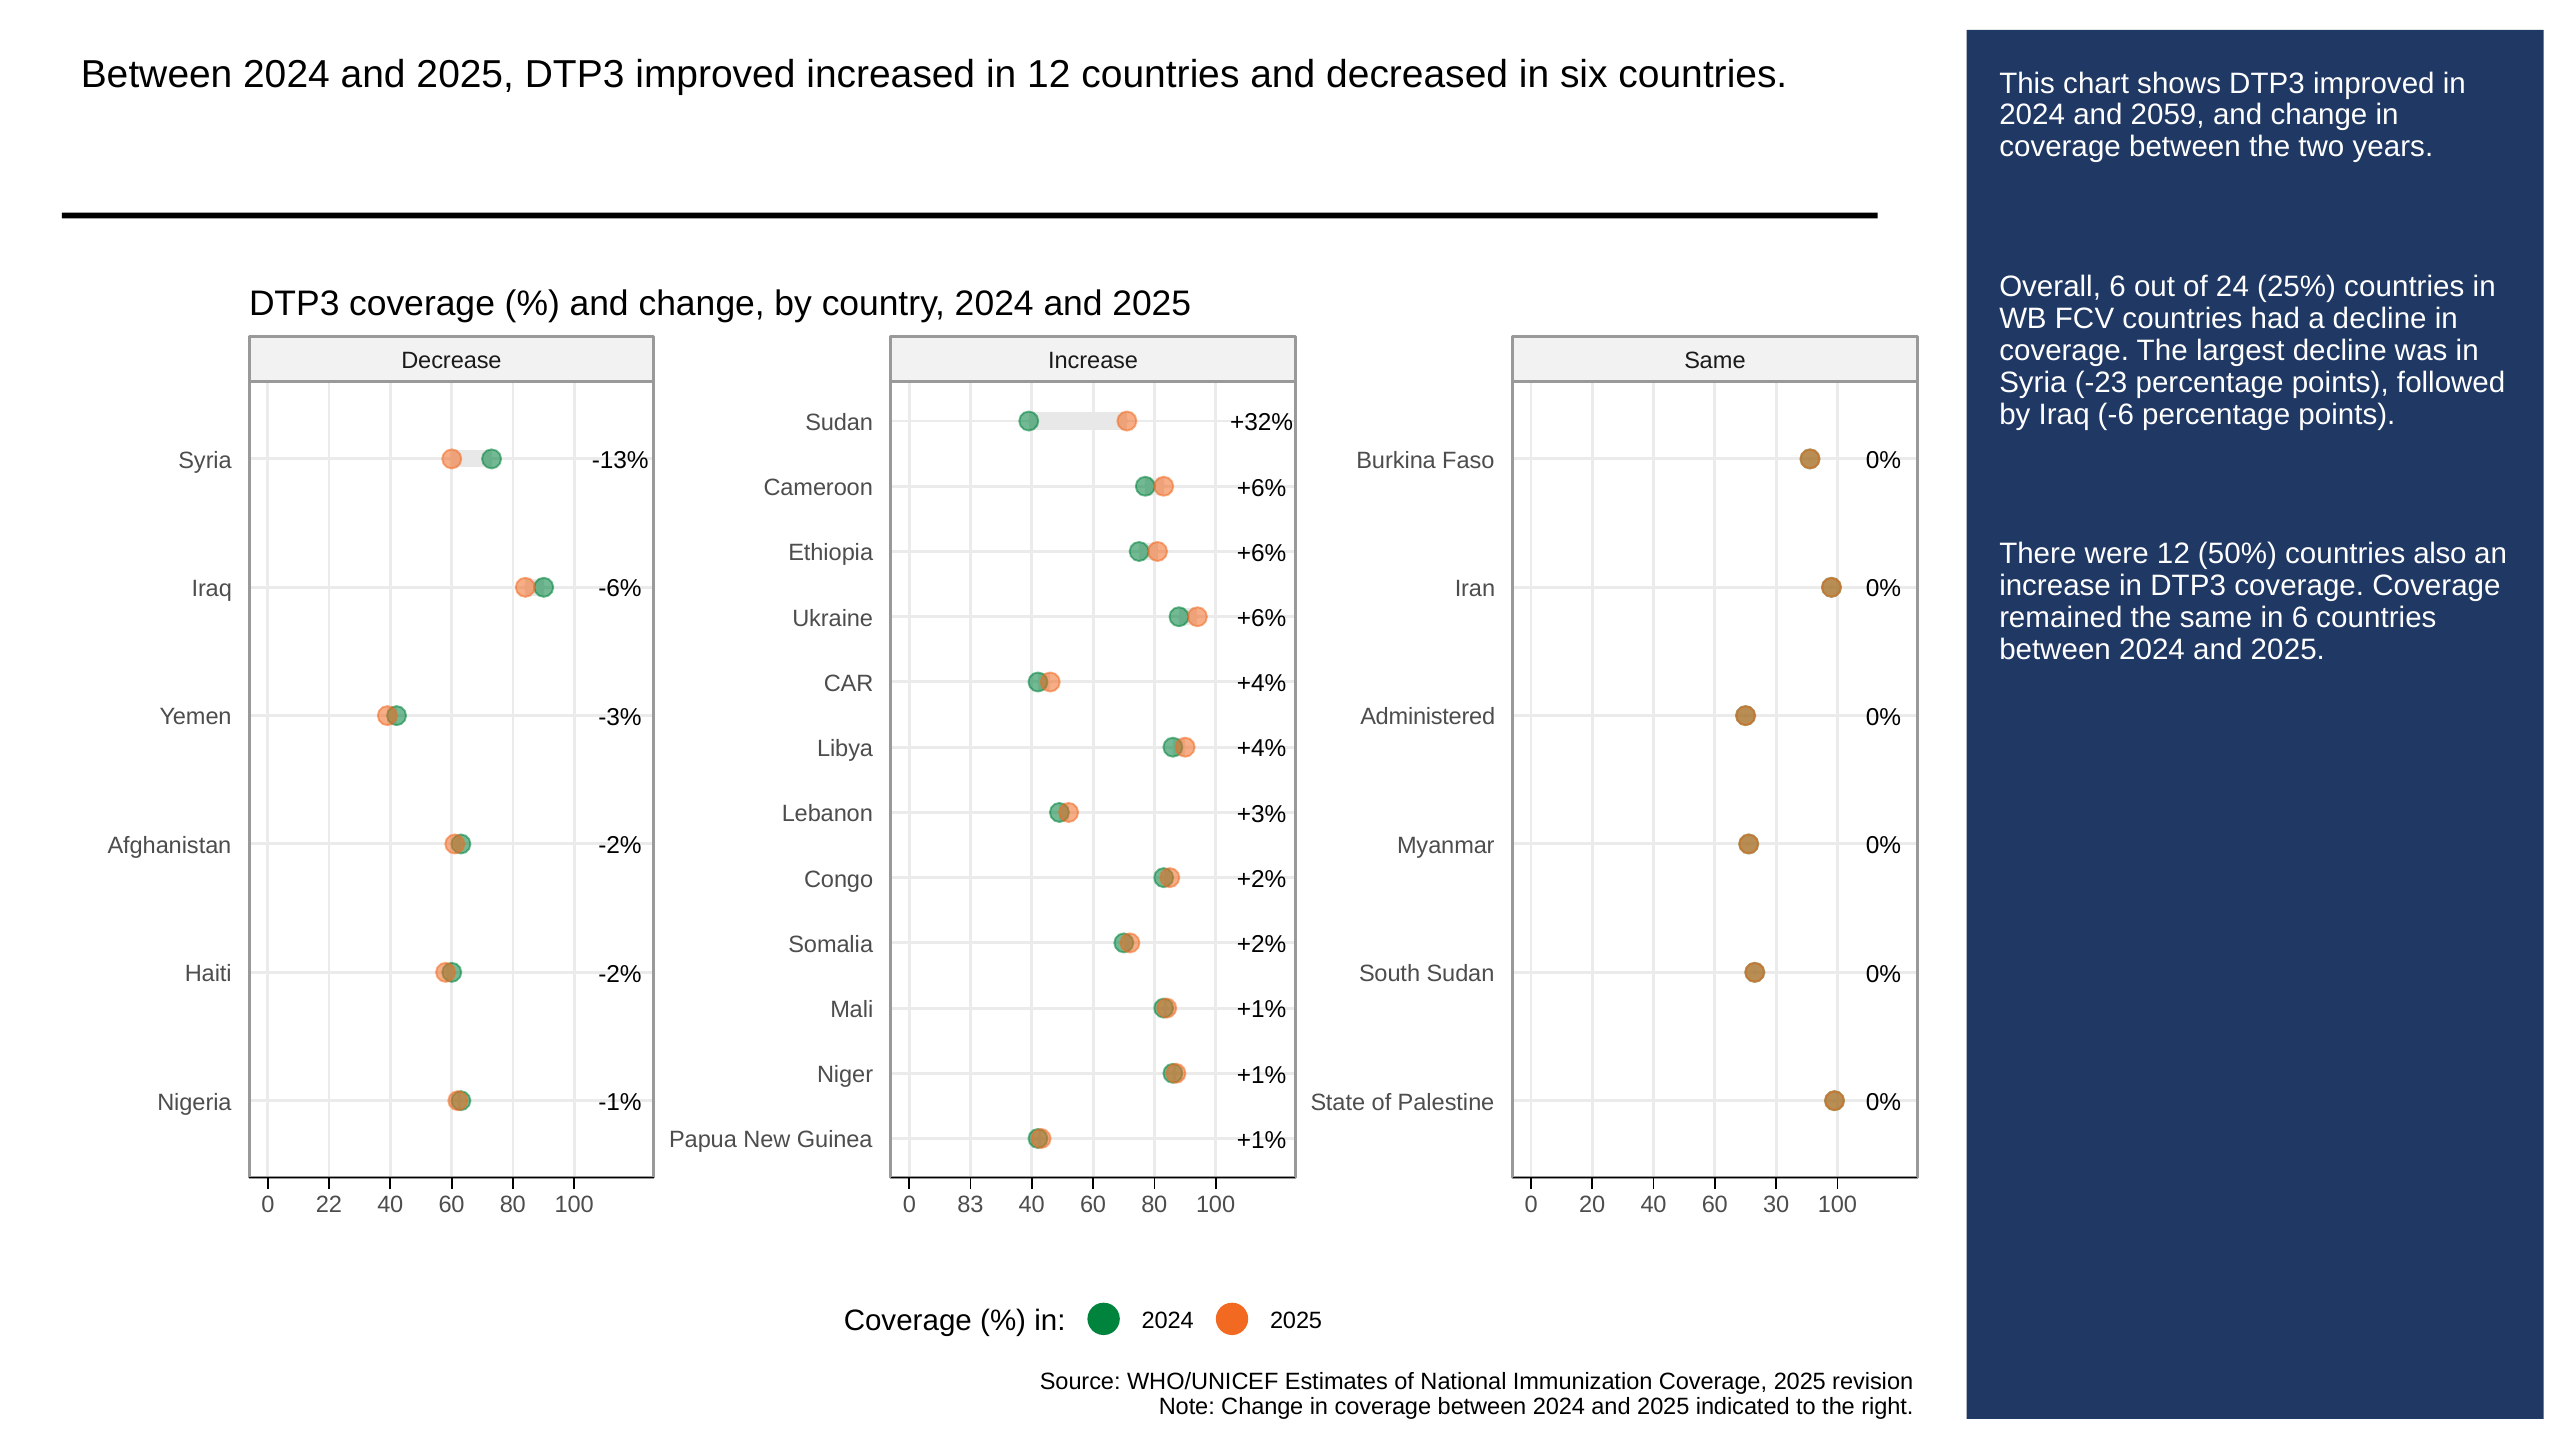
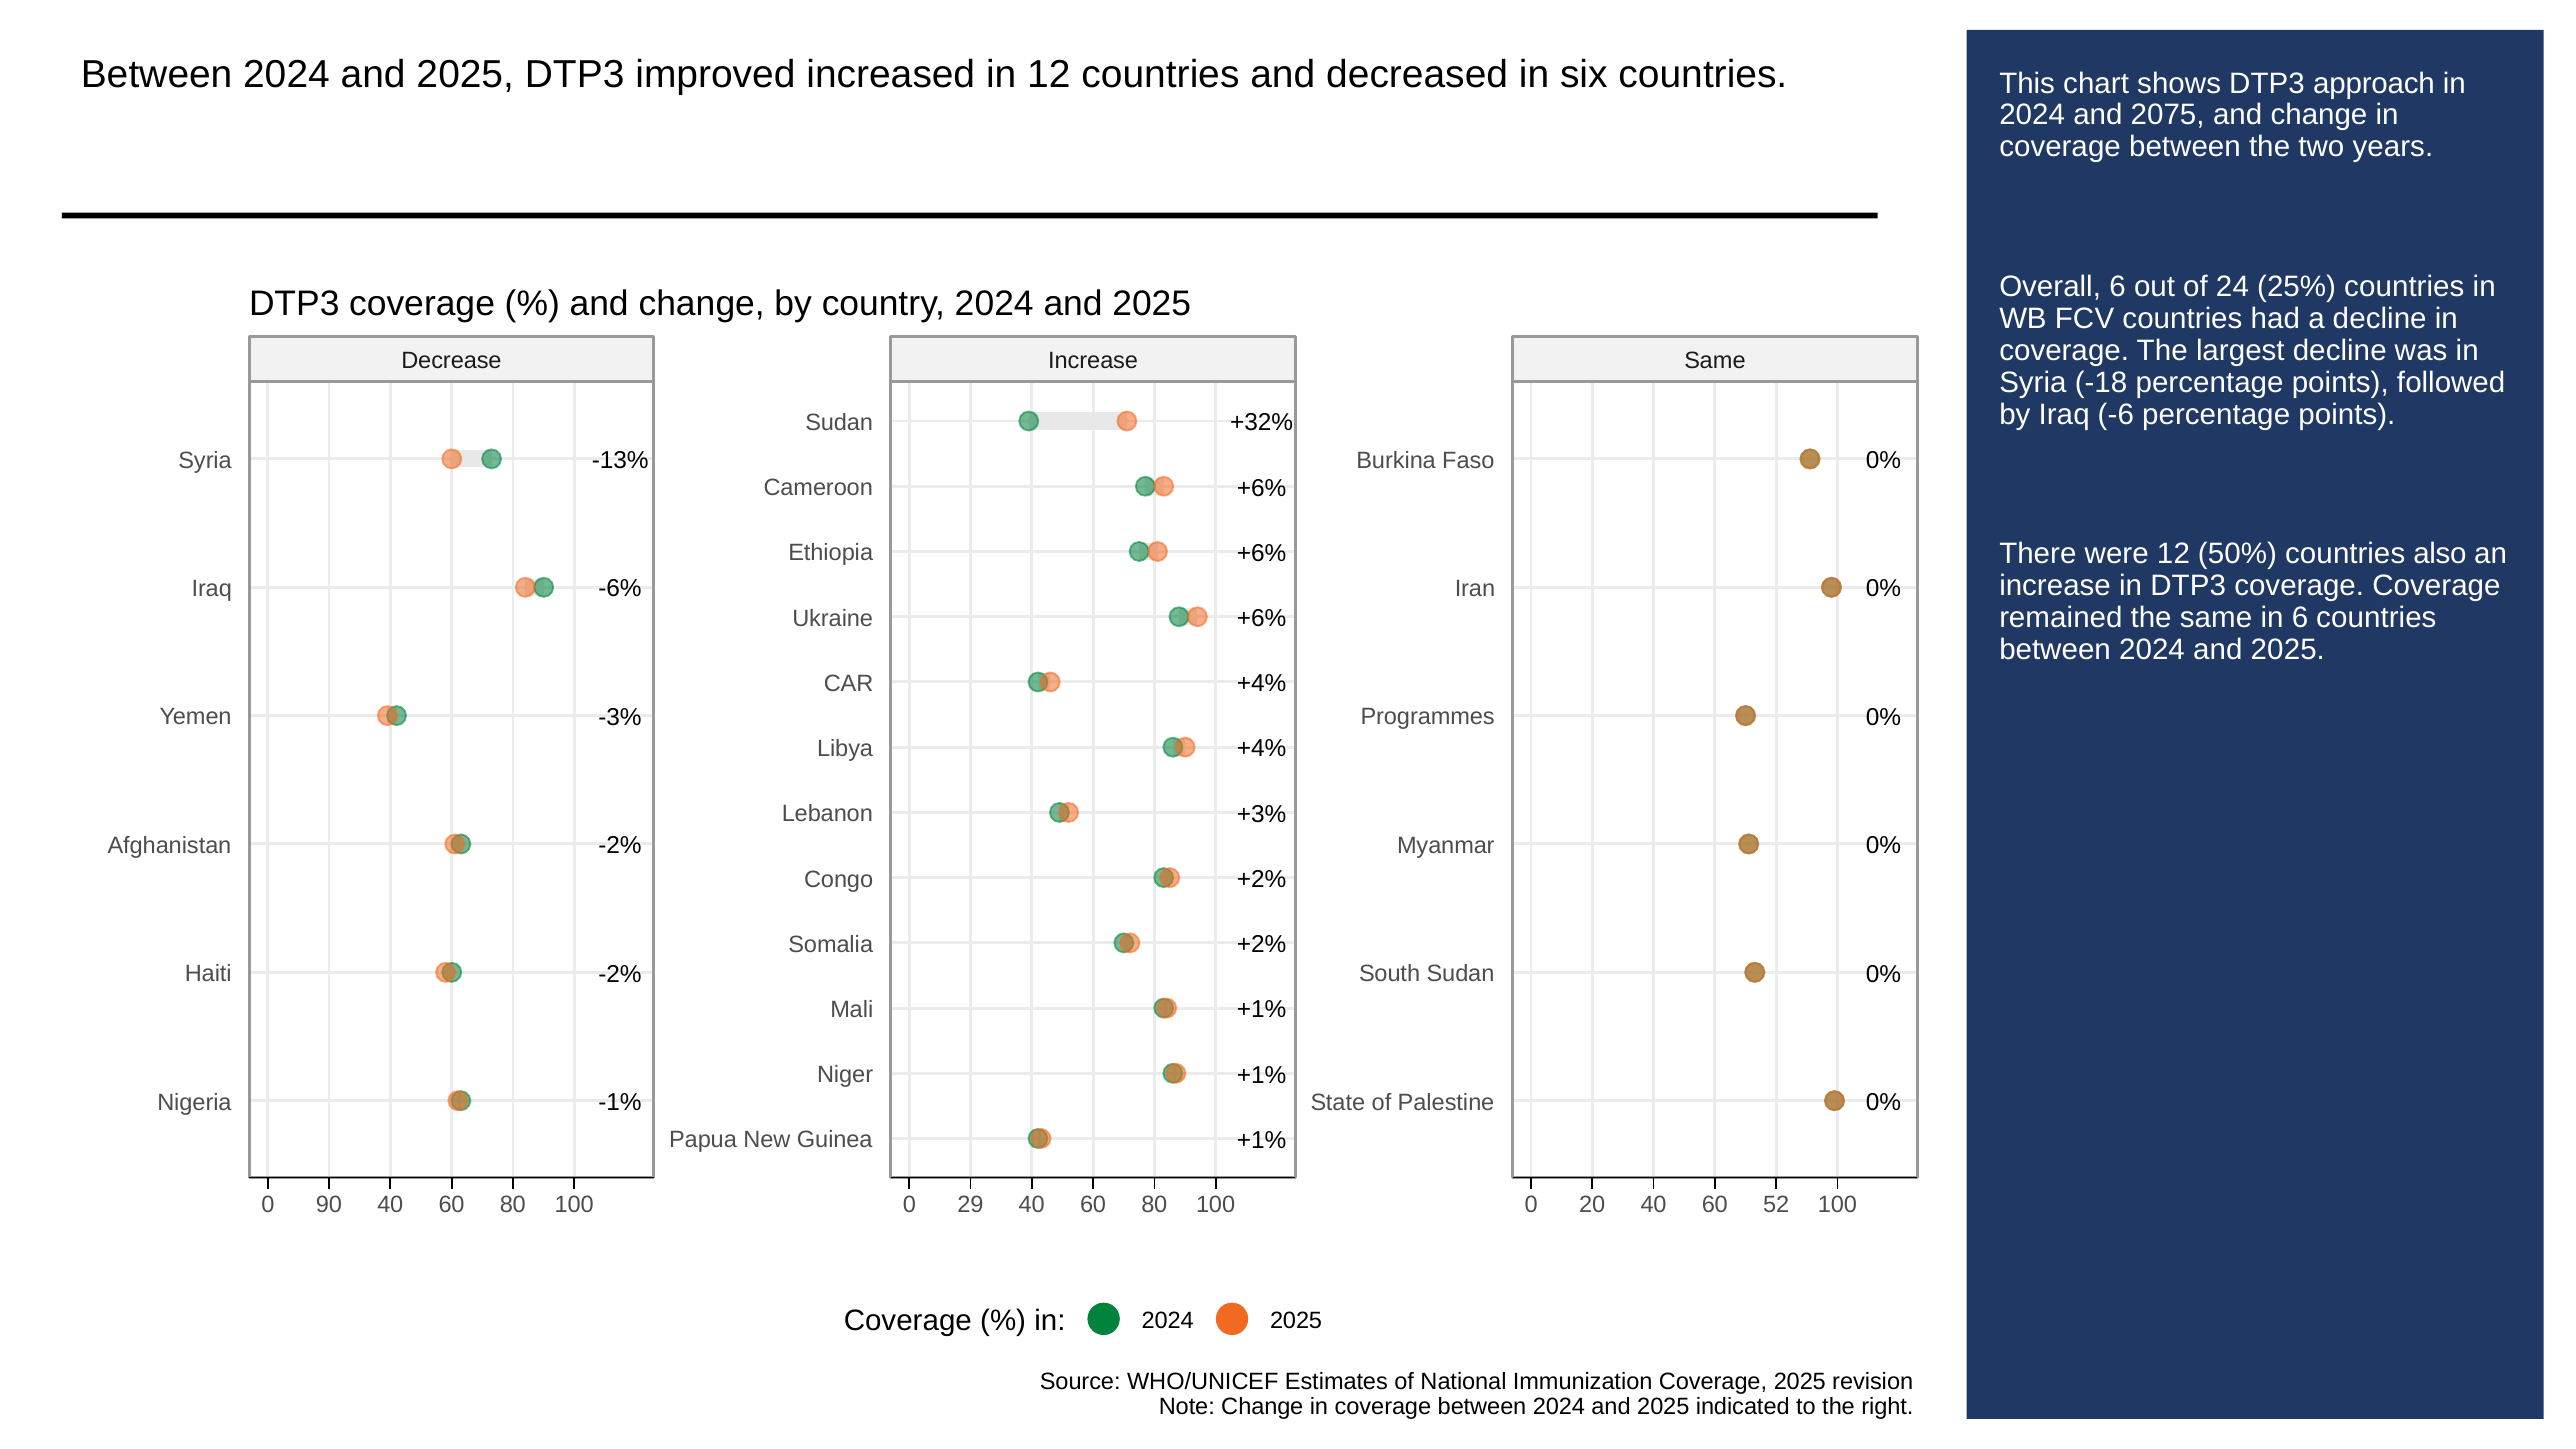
shows DTP3 improved: improved -> approach
2059: 2059 -> 2075
-23: -23 -> -18
Administered: Administered -> Programmes
22: 22 -> 90
83: 83 -> 29
30: 30 -> 52
